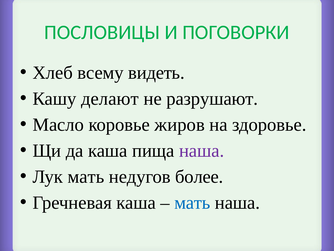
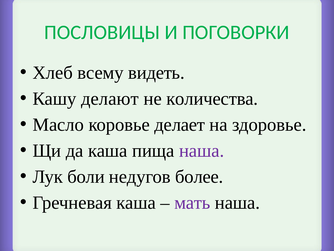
разрушают: разрушают -> количества
жиров: жиров -> делает
Лук мать: мать -> боли
мать at (192, 202) colour: blue -> purple
